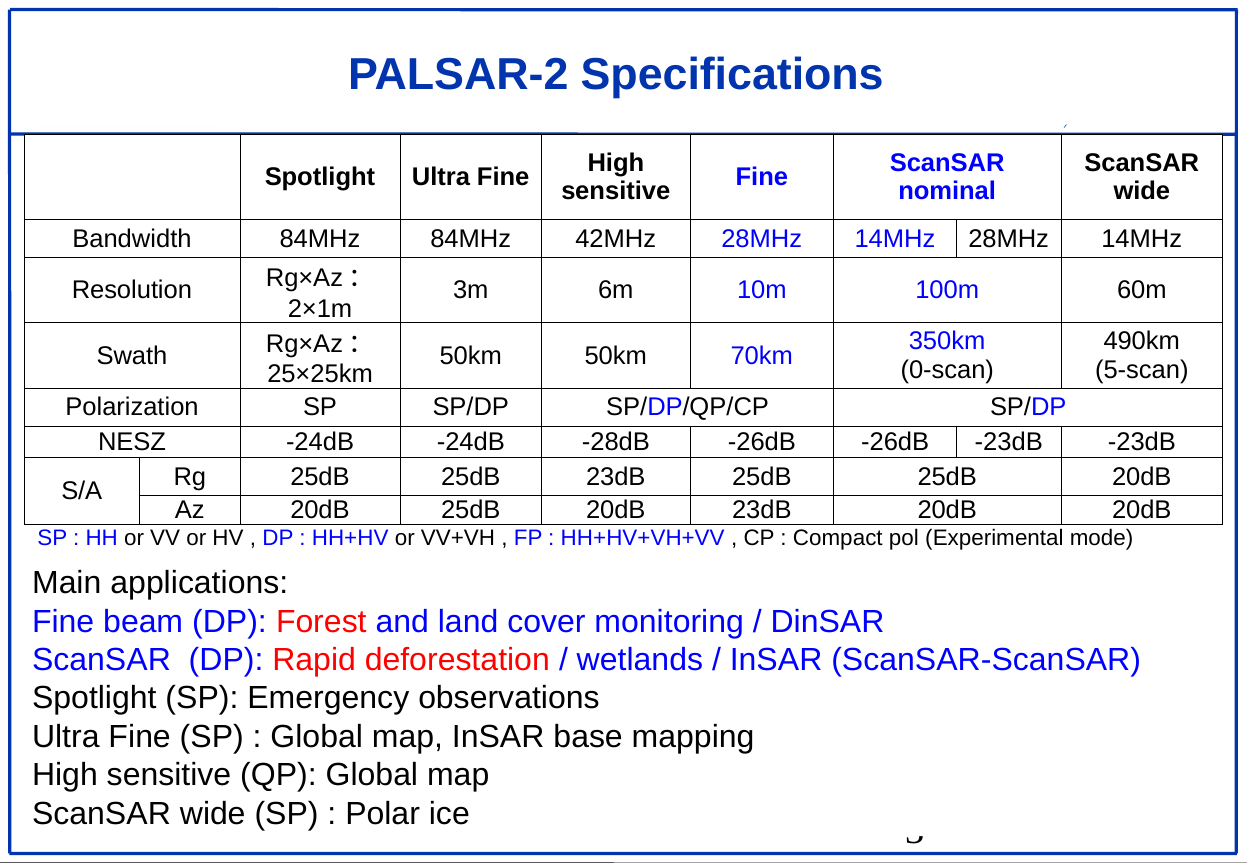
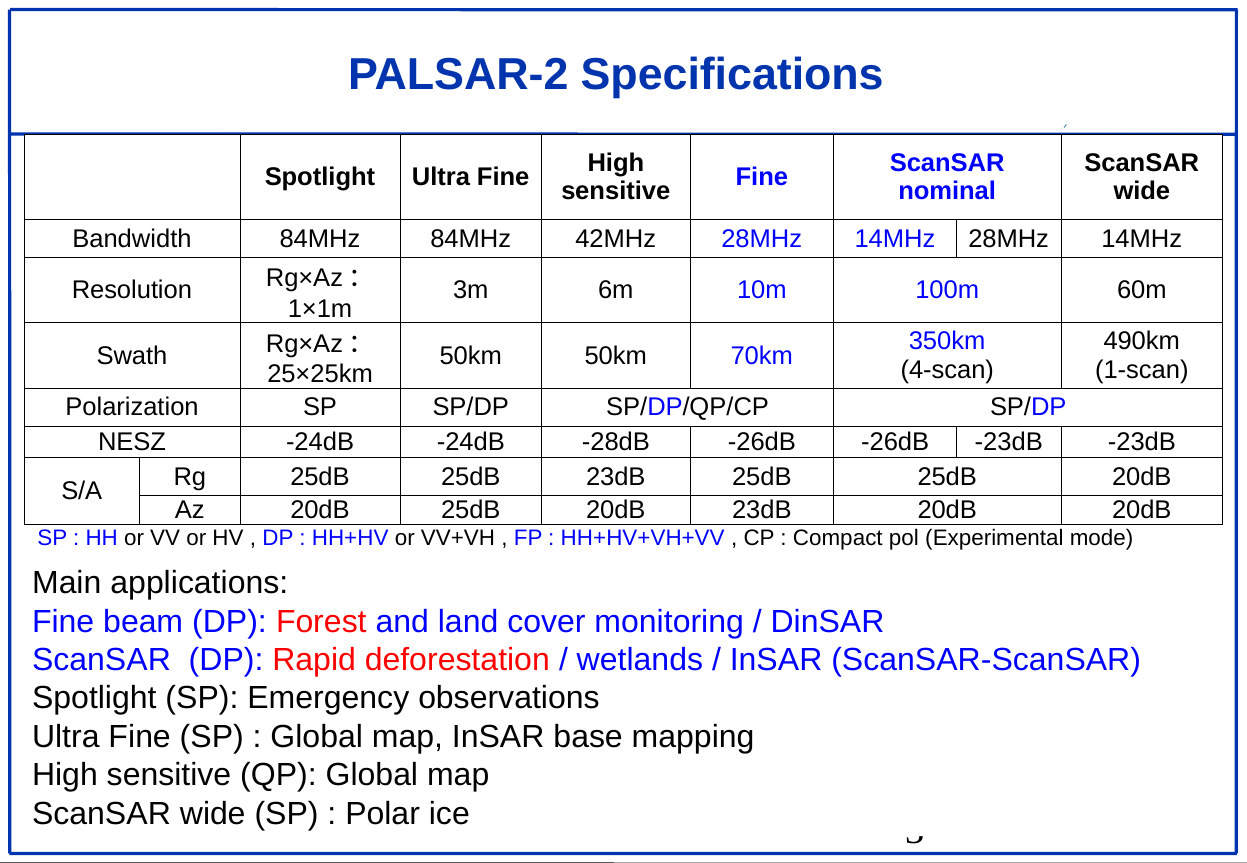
2×1m: 2×1m -> 1×1m
0-scan: 0-scan -> 4-scan
5-scan: 5-scan -> 1-scan
